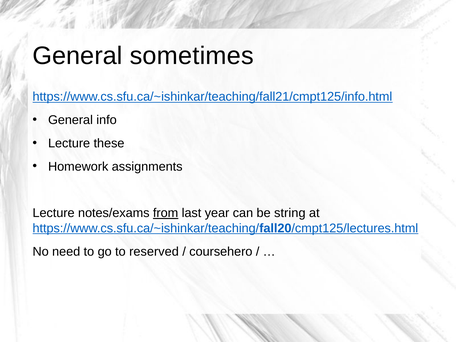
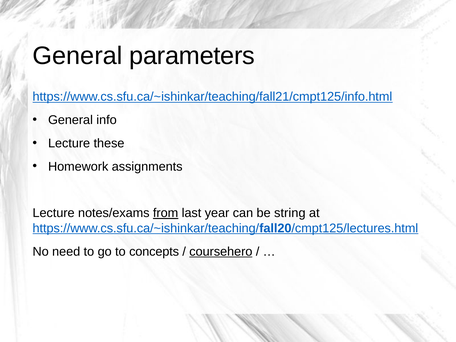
sometimes: sometimes -> parameters
reserved: reserved -> concepts
coursehero underline: none -> present
